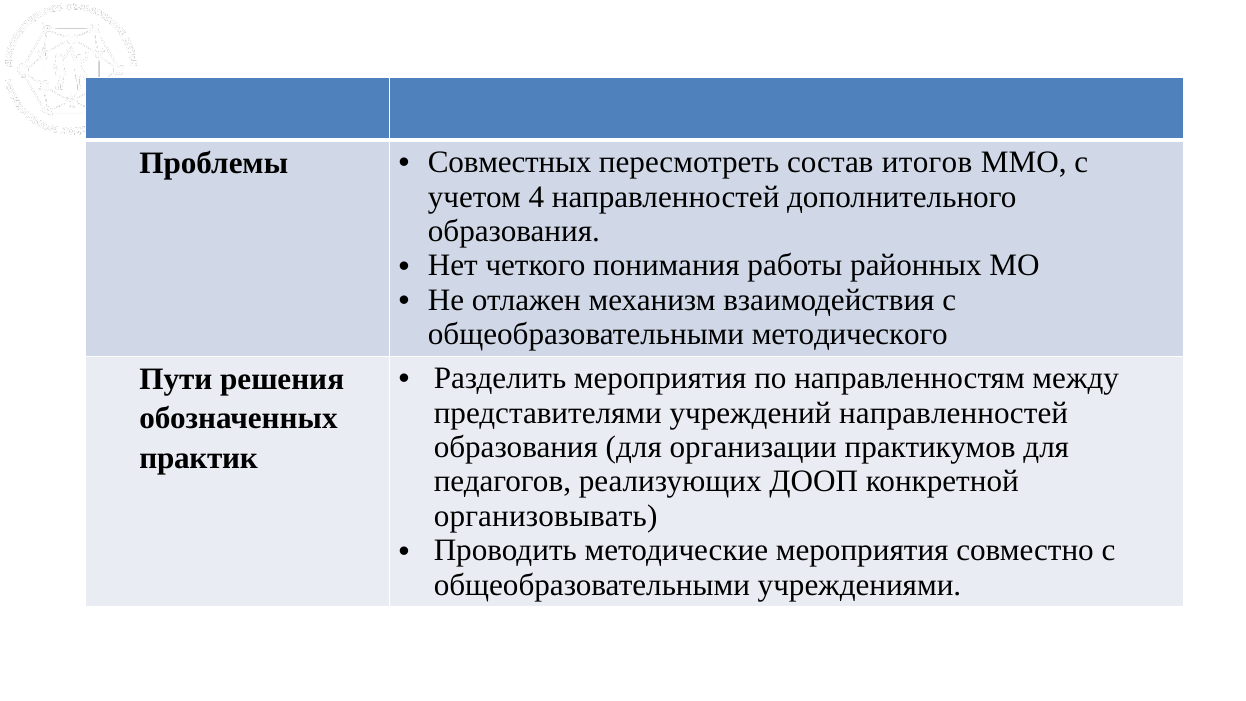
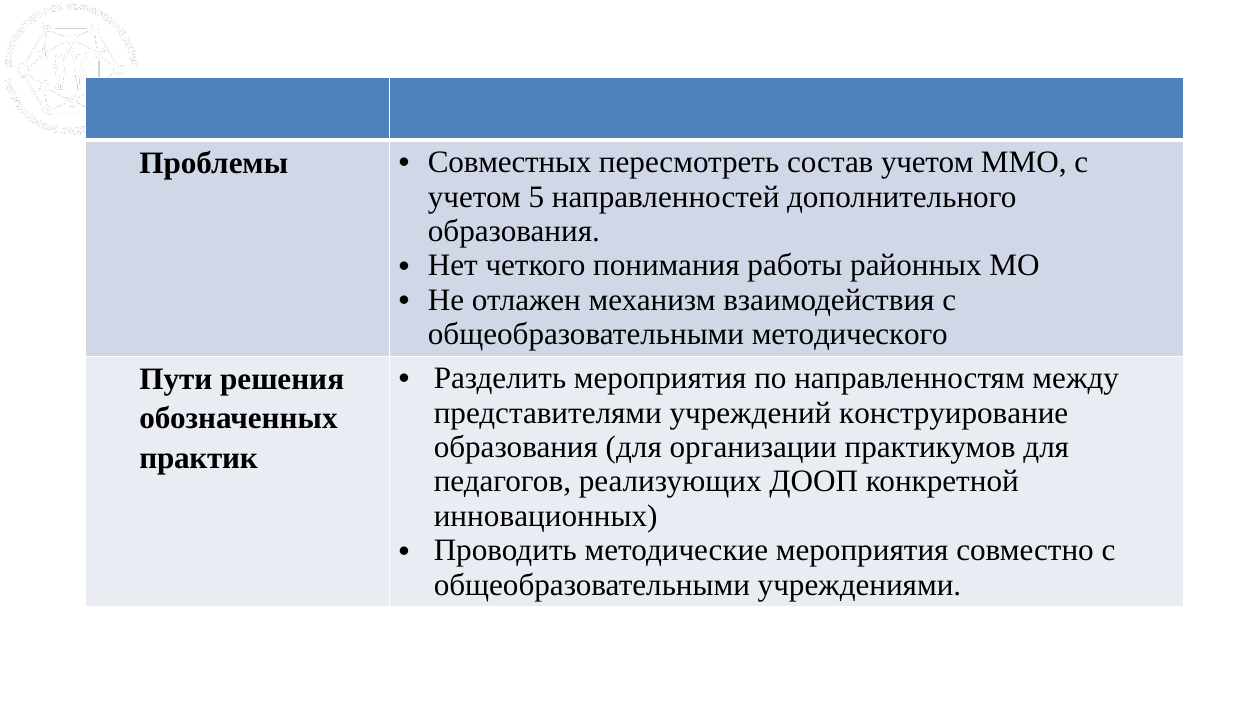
состав итогов: итогов -> учетом
4: 4 -> 5
учреждений направленностей: направленностей -> конструирование
организовывать: организовывать -> инновационных
